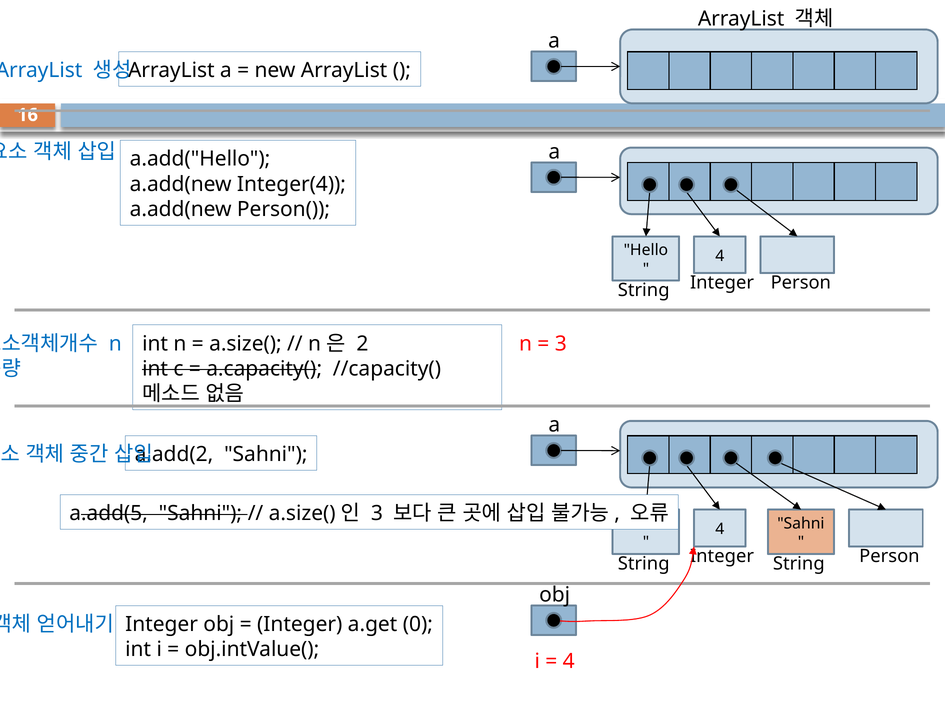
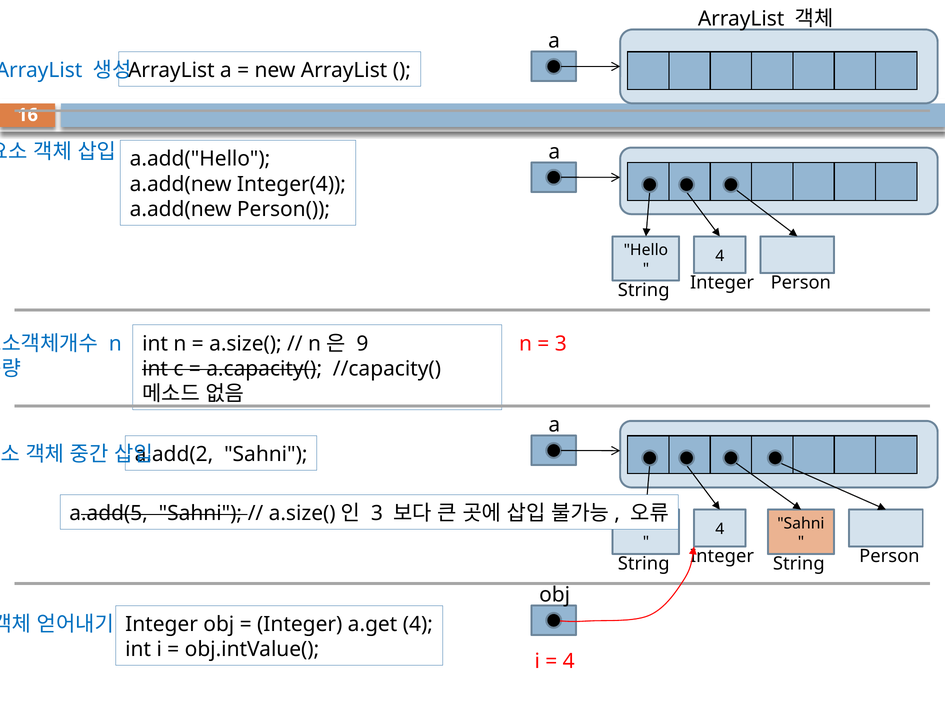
2: 2 -> 9
a.get 0: 0 -> 4
